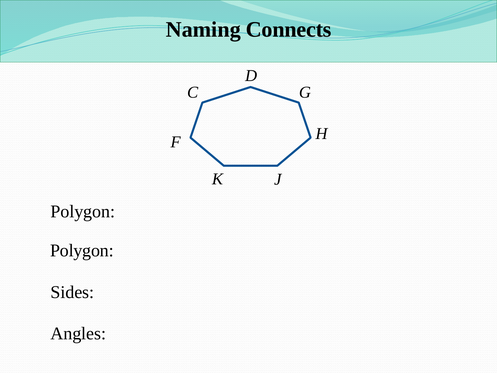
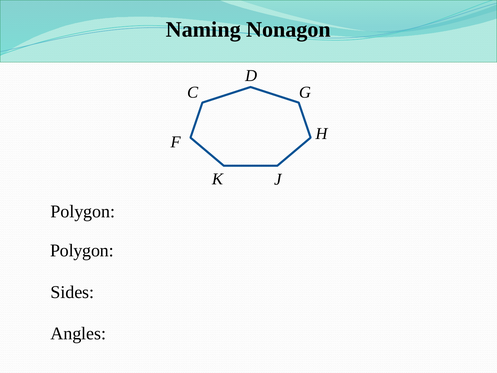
Connects: Connects -> Nonagon
